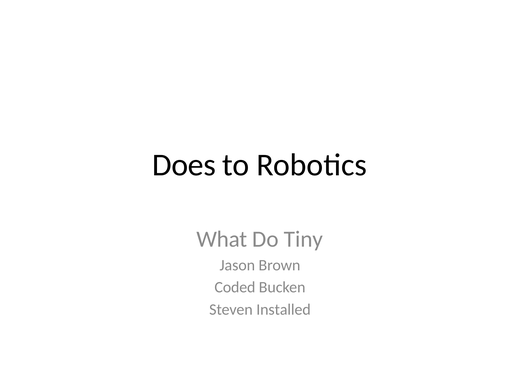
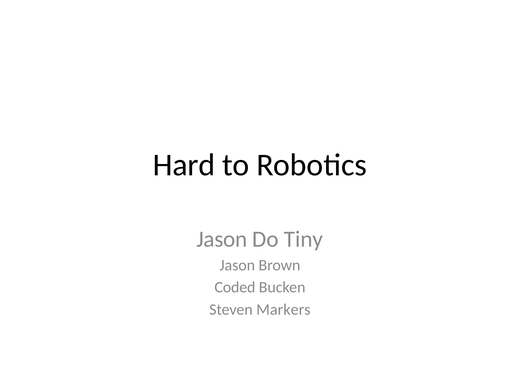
Does: Does -> Hard
What at (222, 239): What -> Jason
Installed: Installed -> Markers
